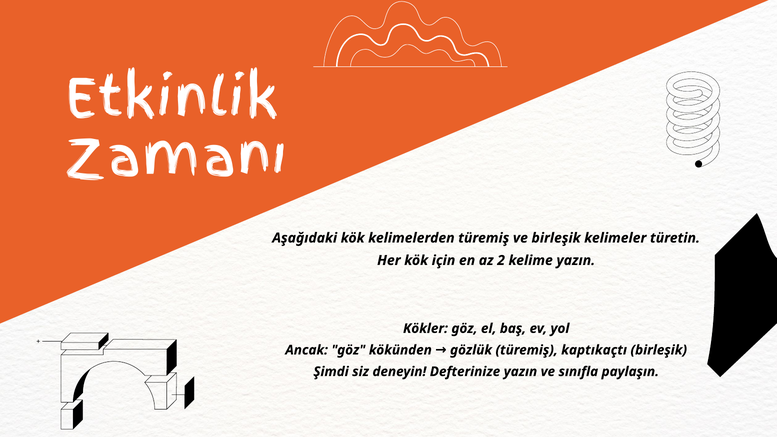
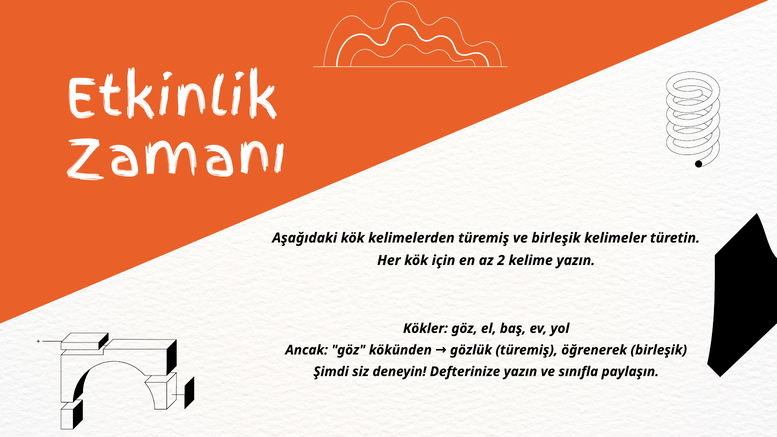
kaptıkaçtı: kaptıkaçtı -> öğrenerek
